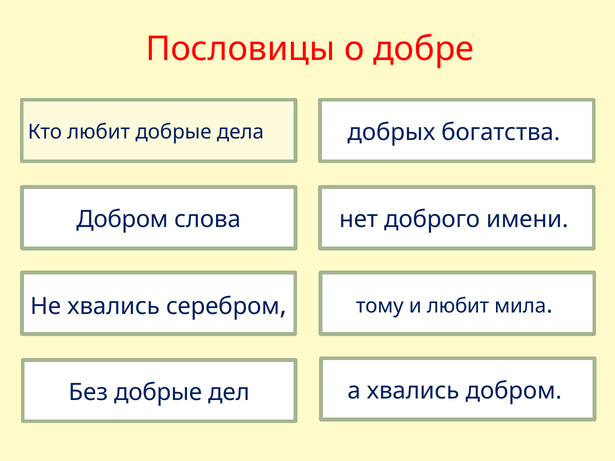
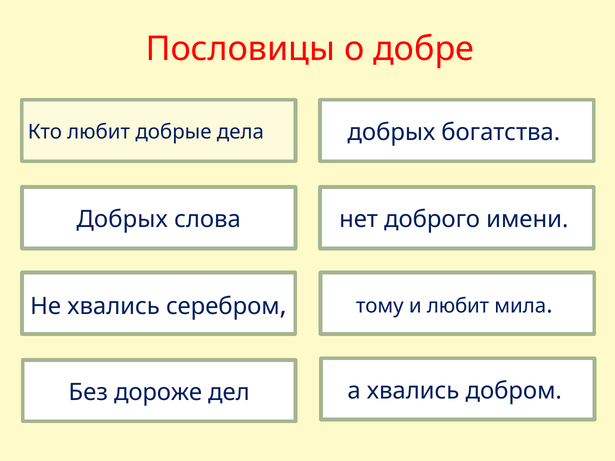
Добром at (122, 219): Добром -> Добрых
Без добрые: добрые -> дороже
